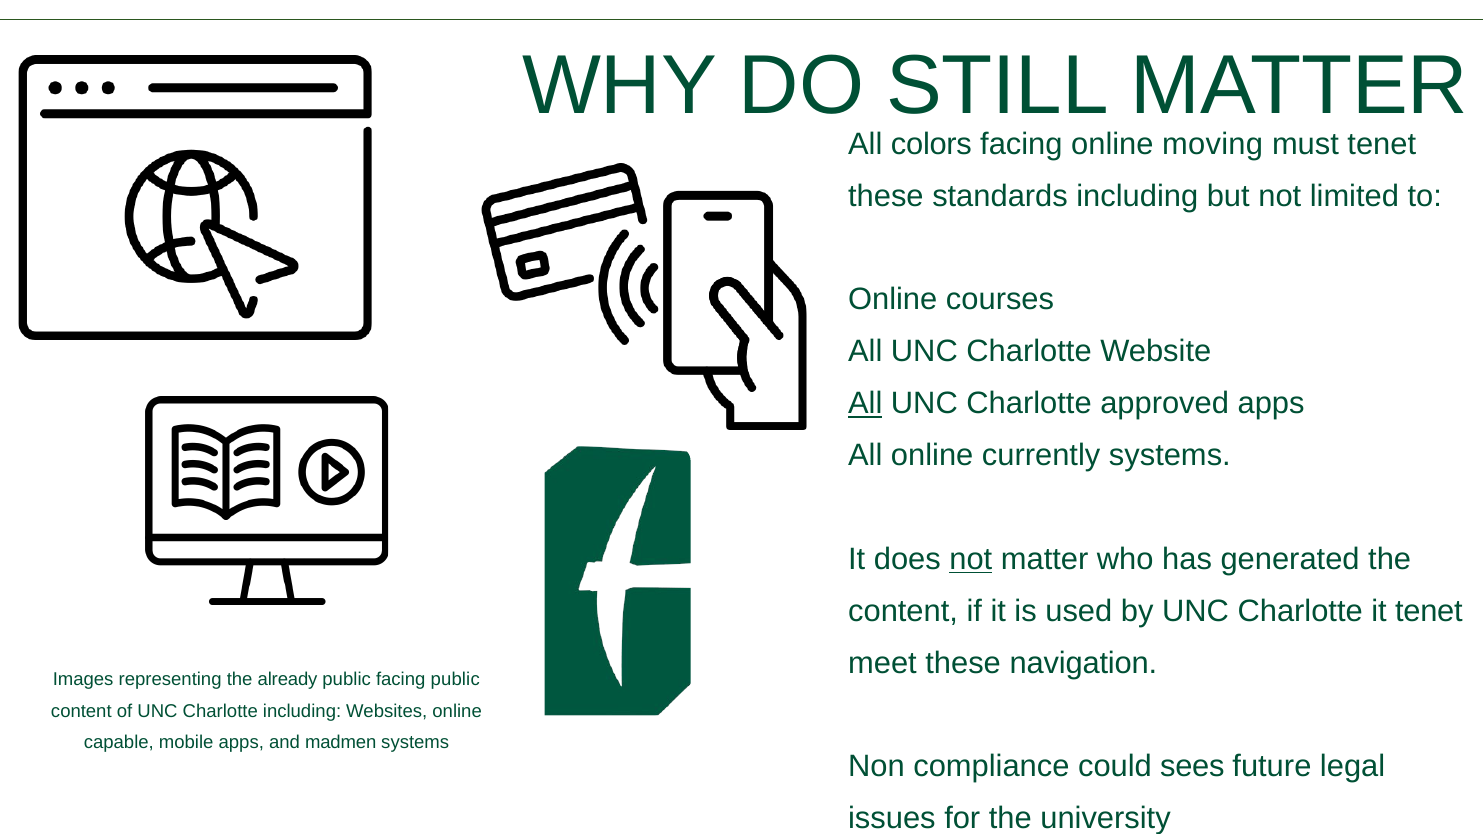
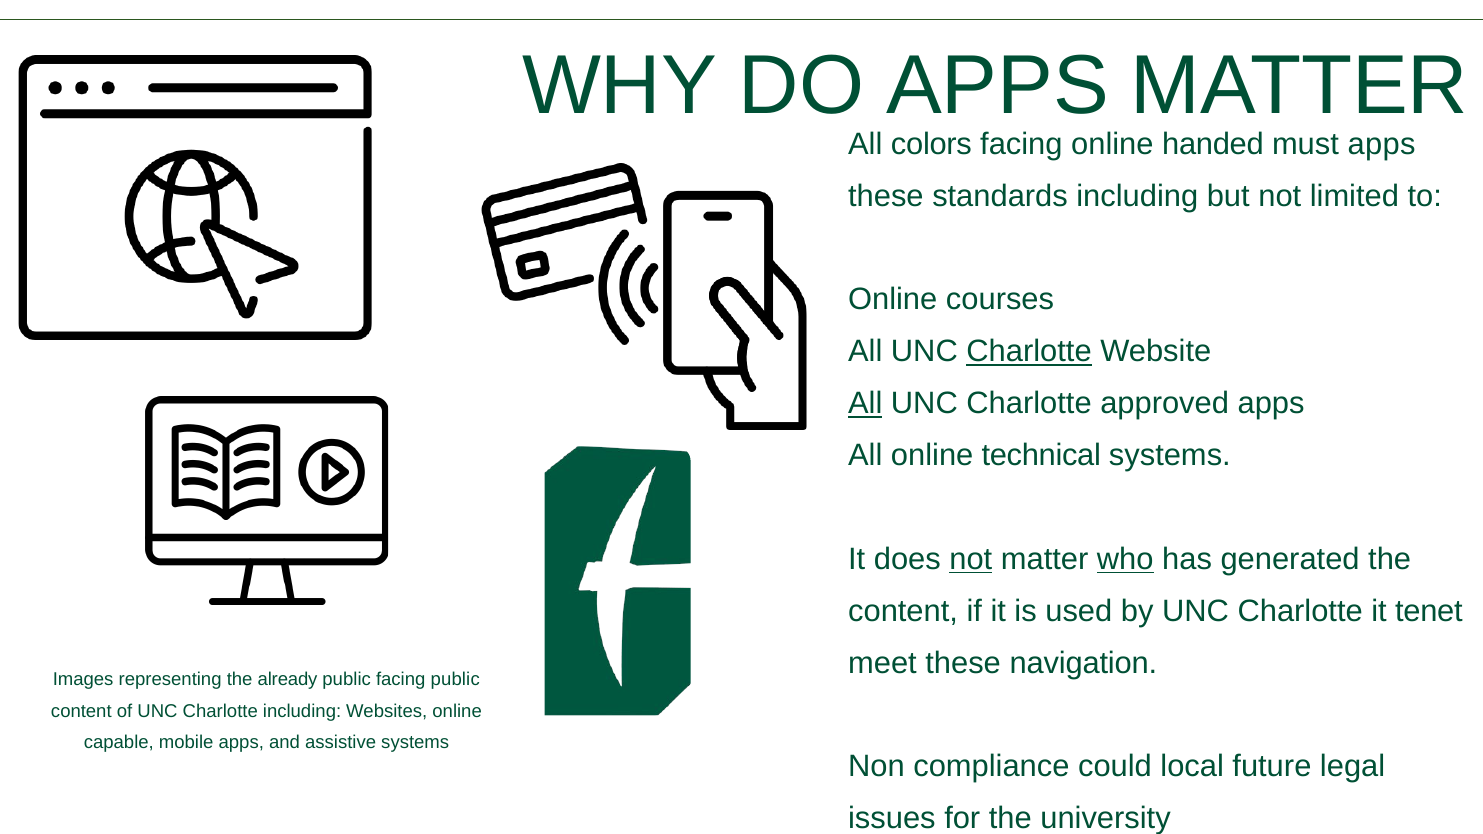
DO STILL: STILL -> APPS
moving: moving -> handed
must tenet: tenet -> apps
Charlotte at (1029, 352) underline: none -> present
currently: currently -> technical
who underline: none -> present
madmen: madmen -> assistive
sees: sees -> local
